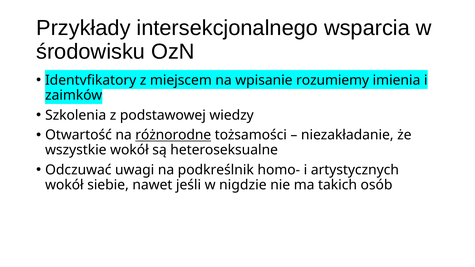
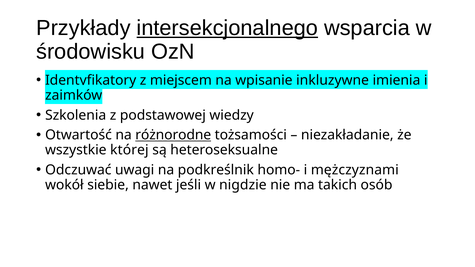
intersekcjonalnego underline: none -> present
rozumiemy: rozumiemy -> inkluzywne
wszystkie wokół: wokół -> której
artystycznych: artystycznych -> mężczyznami
